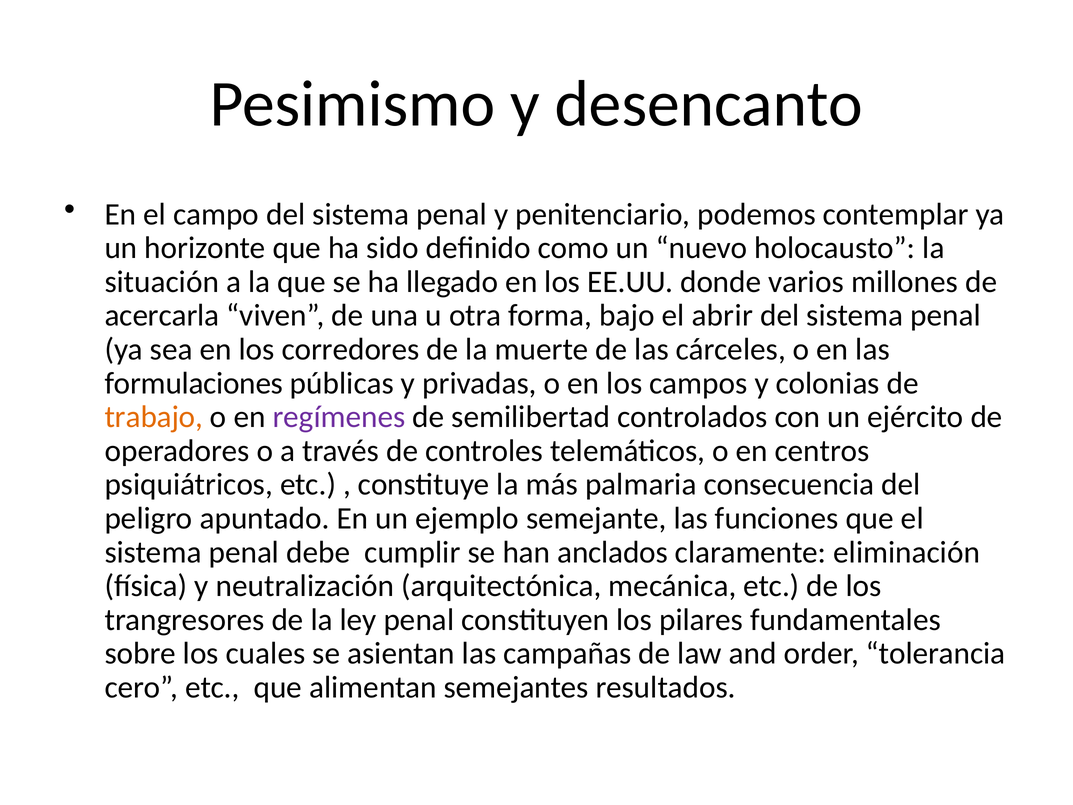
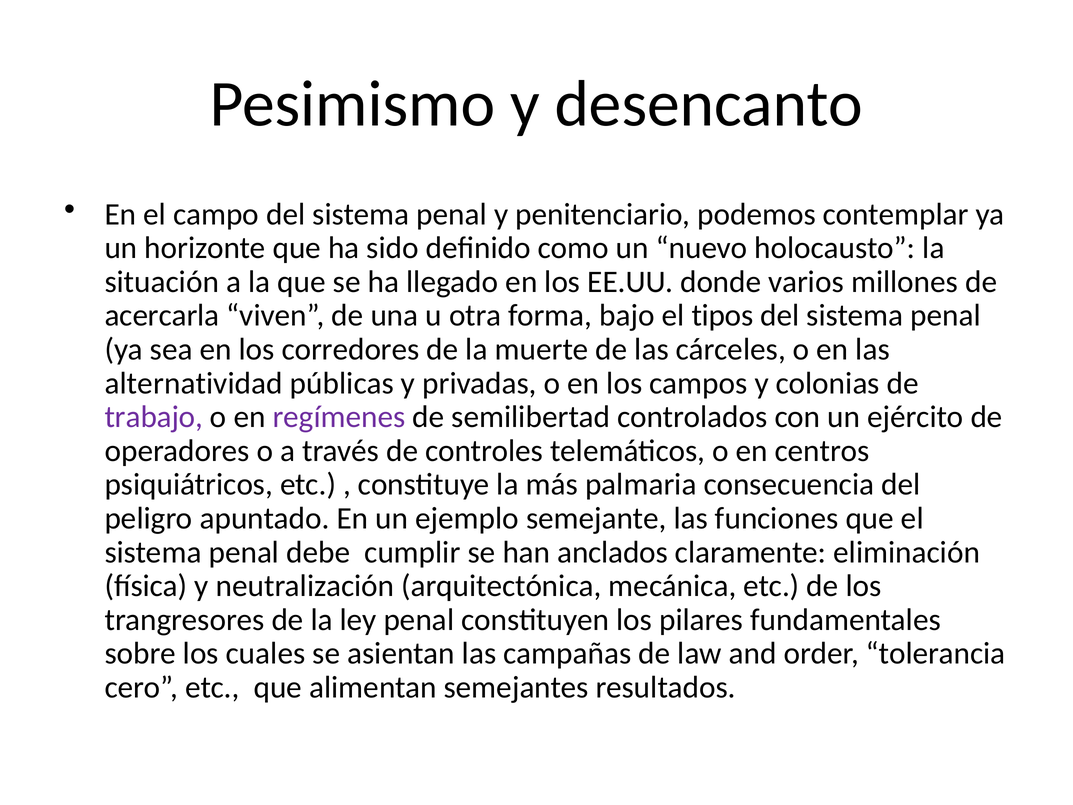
abrir: abrir -> tipos
formulaciones: formulaciones -> alternatividad
trabajo colour: orange -> purple
